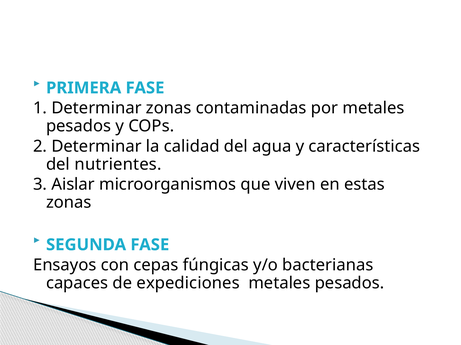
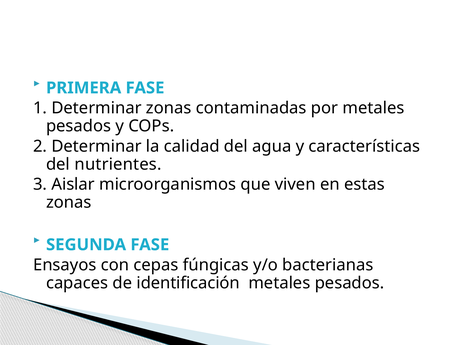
expediciones: expediciones -> identificación
